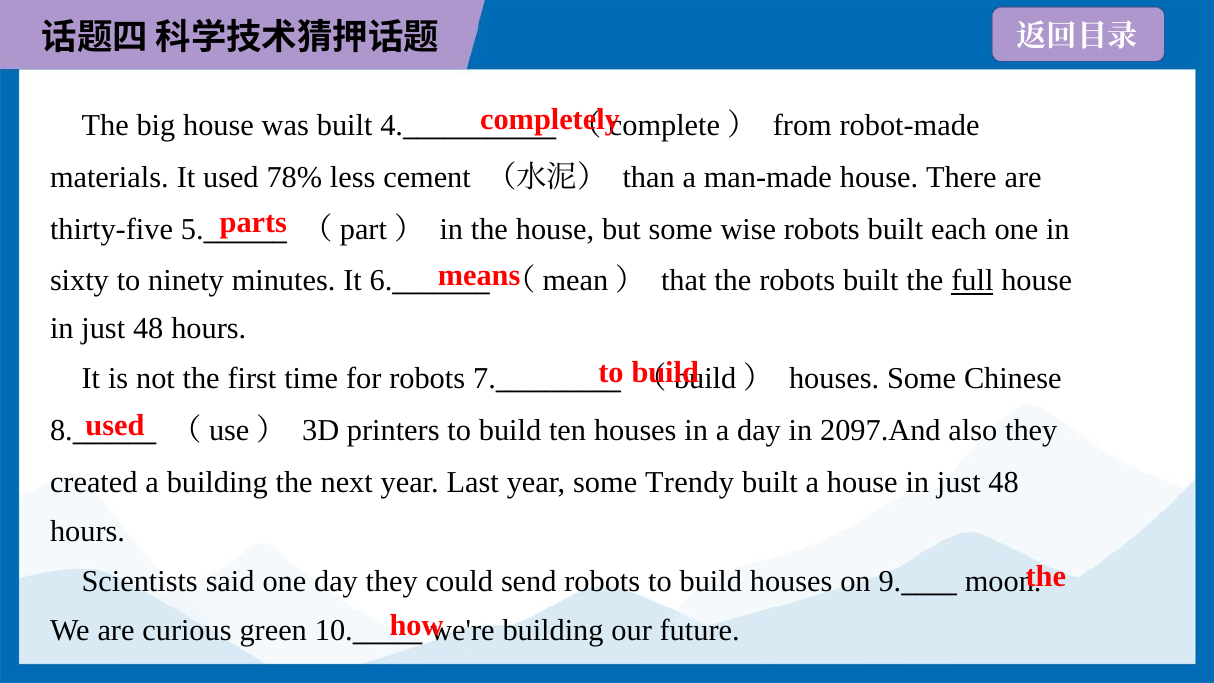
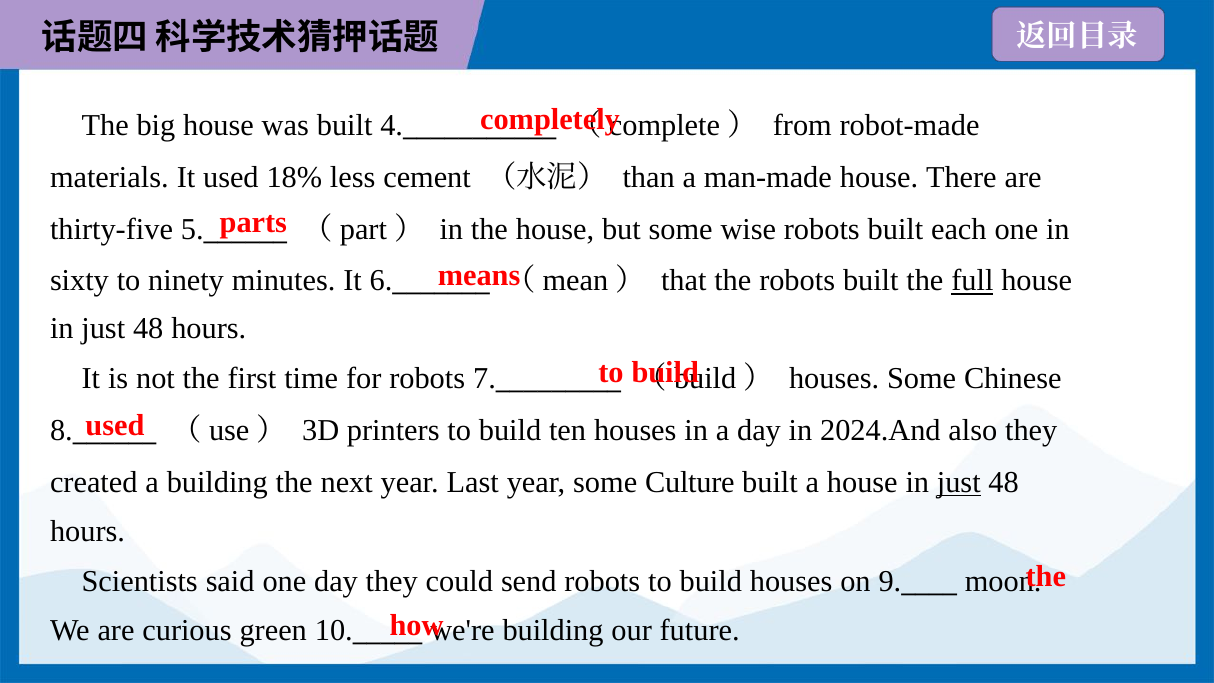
78%: 78% -> 18%
2097.And: 2097.And -> 2024.And
Trendy: Trendy -> Culture
just at (959, 482) underline: none -> present
